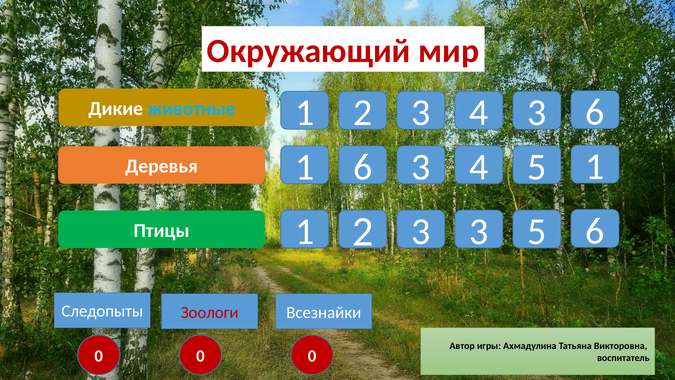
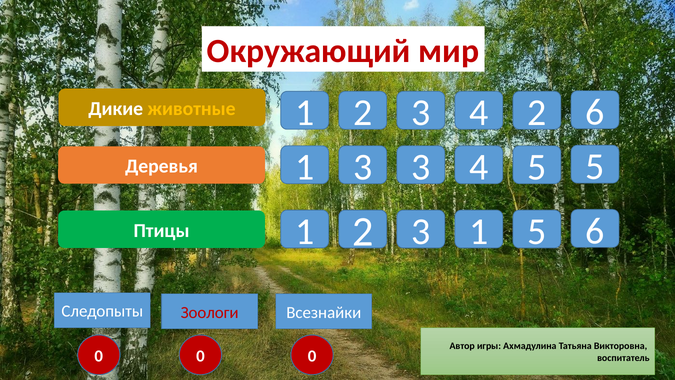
4 3: 3 -> 2
животные colour: light blue -> yellow
1 6: 6 -> 3
5 1: 1 -> 5
3 3: 3 -> 1
